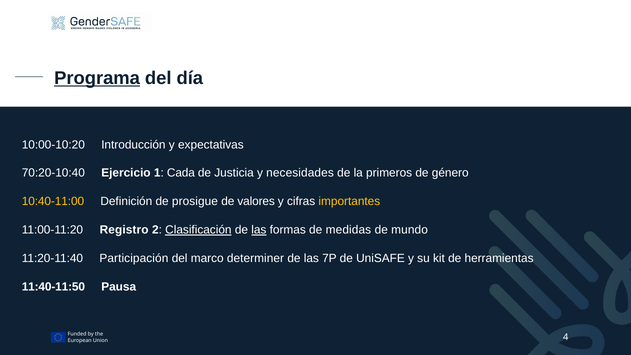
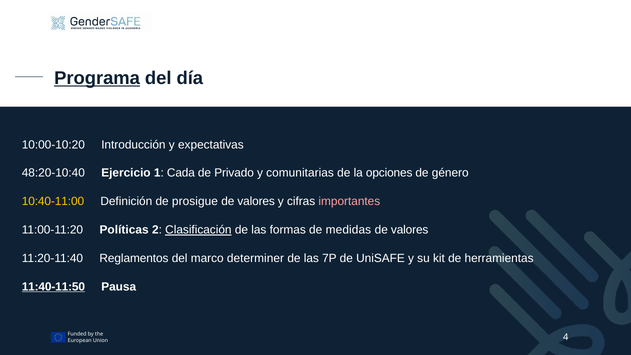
70:20-10:40: 70:20-10:40 -> 48:20-10:40
Justicia: Justicia -> Privado
necesidades: necesidades -> comunitarias
primeros: primeros -> opciones
importantes colour: yellow -> pink
Registro: Registro -> Políticas
las at (259, 230) underline: present -> none
mundo at (410, 230): mundo -> valores
Participación: Participación -> Reglamentos
11:40-11:50 underline: none -> present
